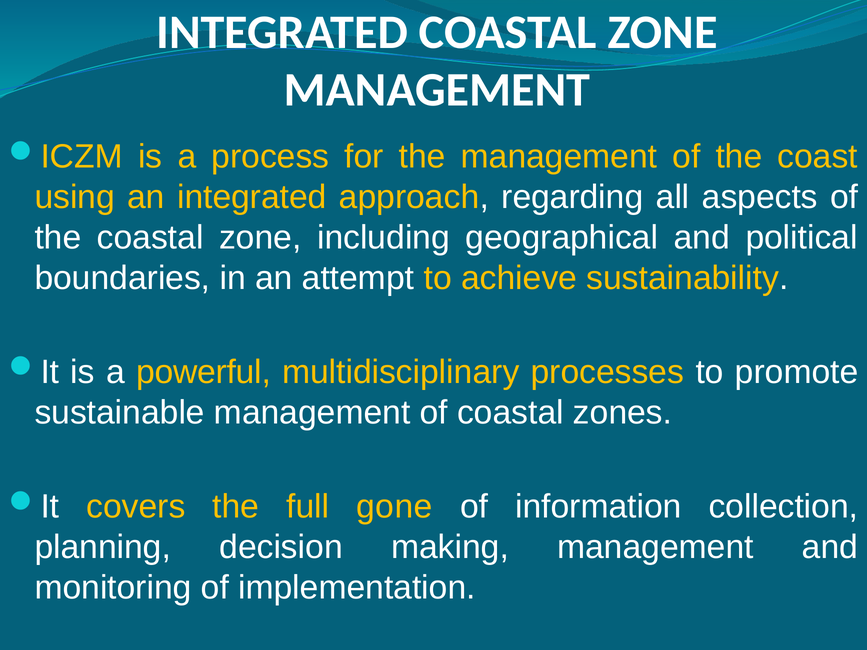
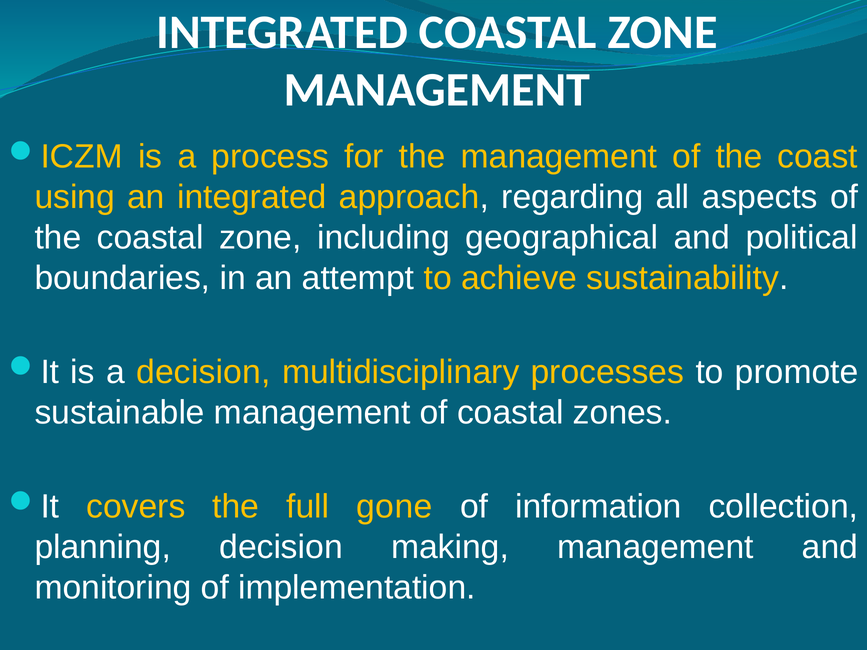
a powerful: powerful -> decision
